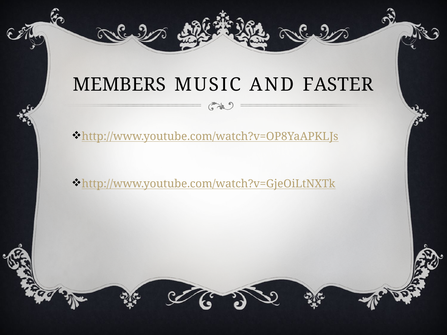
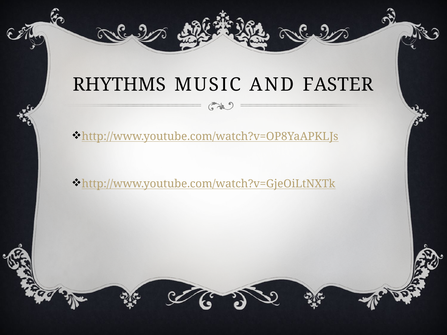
MEMBERS: MEMBERS -> RHYTHMS
